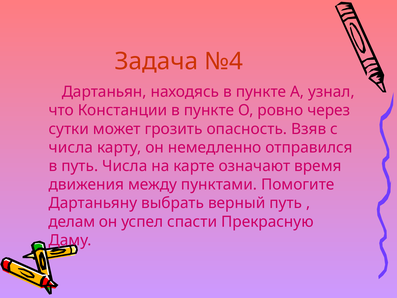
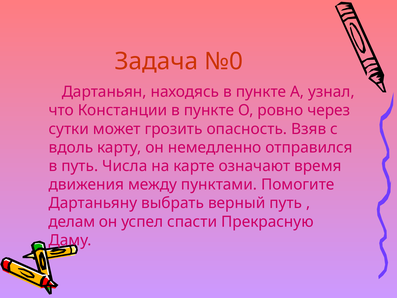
№4: №4 -> №0
числа at (71, 147): числа -> вдоль
